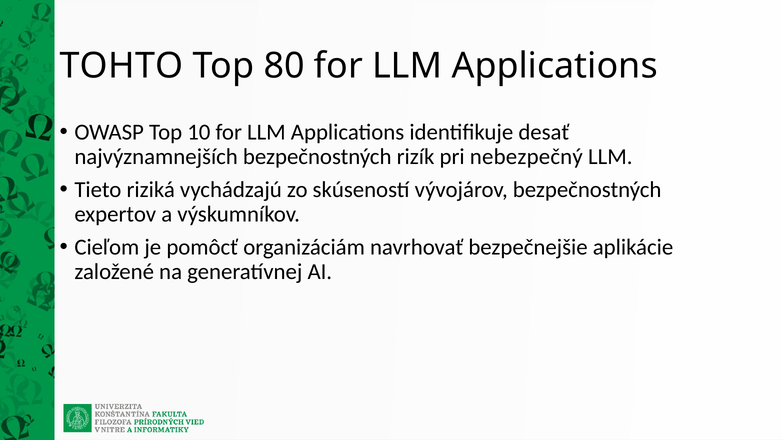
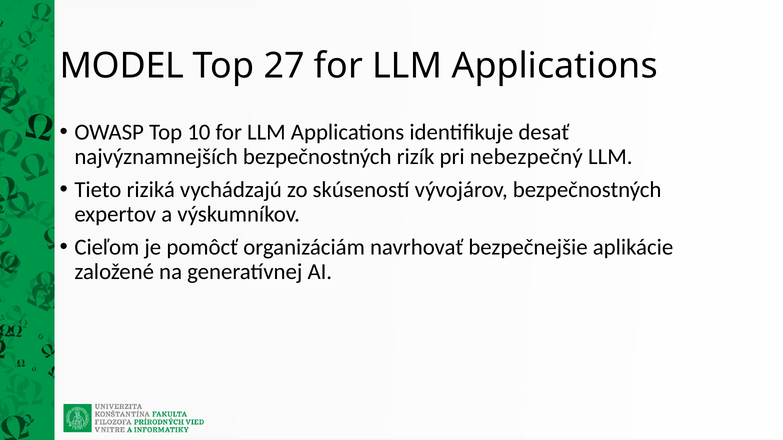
TOHTO: TOHTO -> MODEL
80: 80 -> 27
